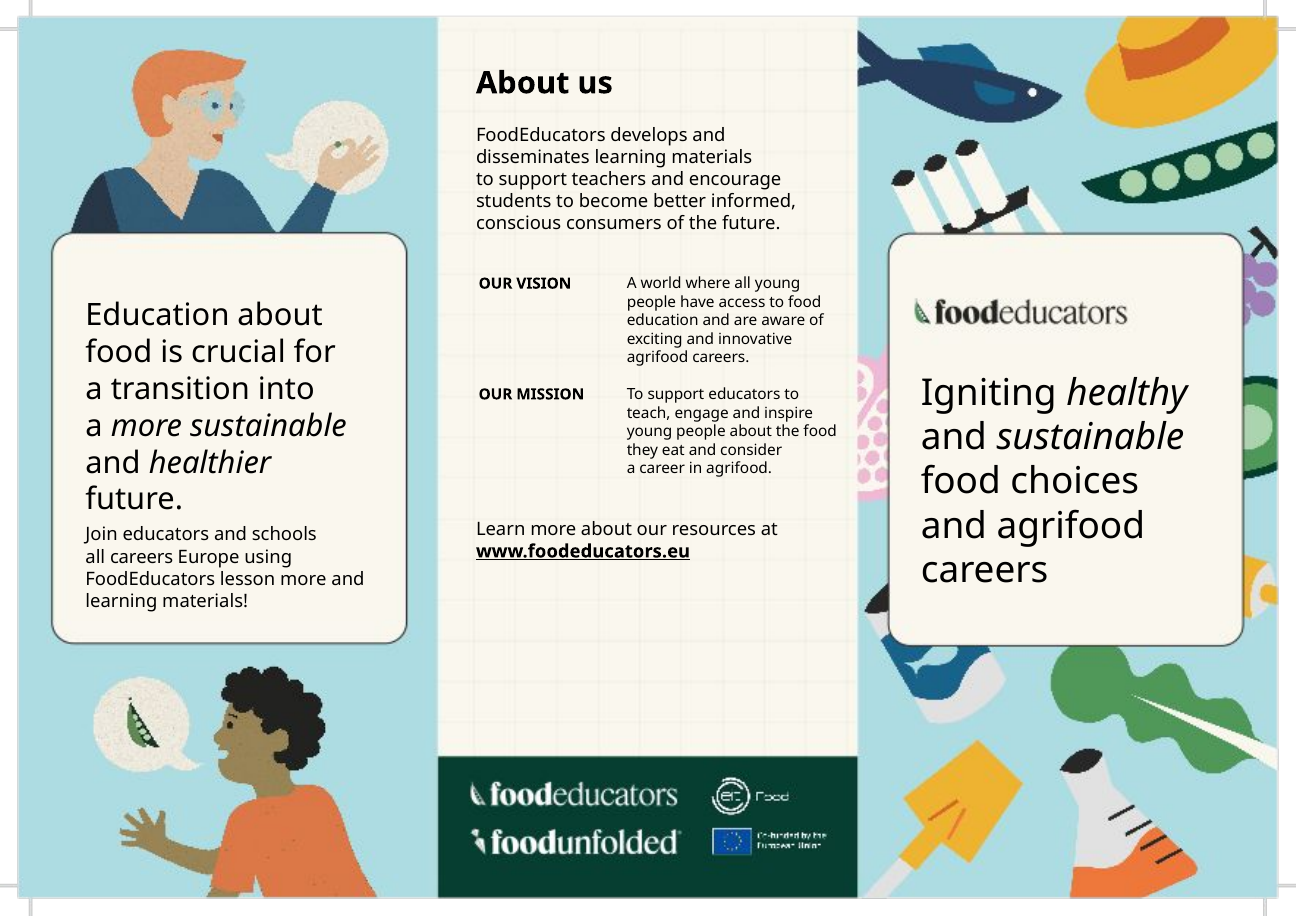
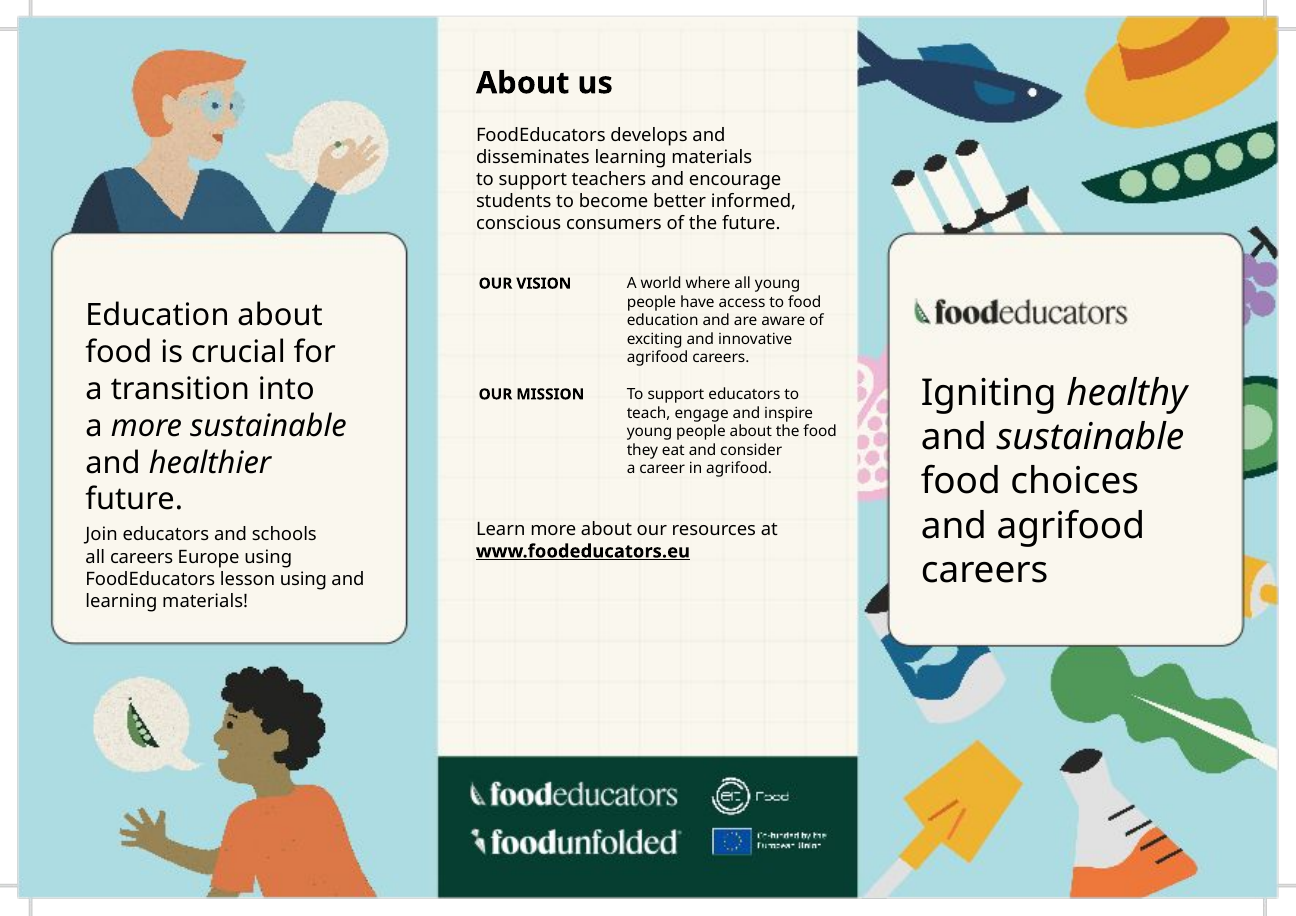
lesson more: more -> using
